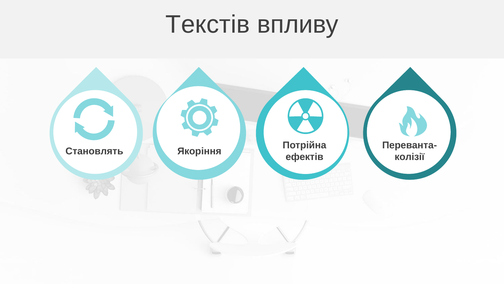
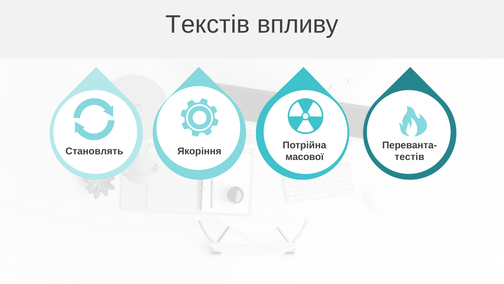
ефектів: ефектів -> масової
колізії: колізії -> тестів
